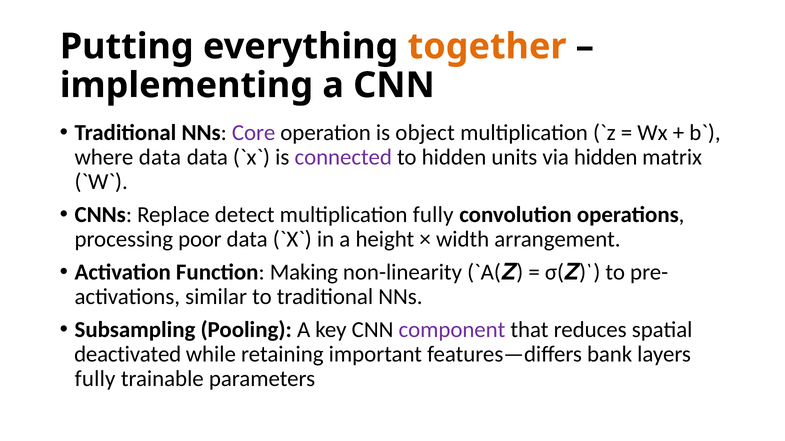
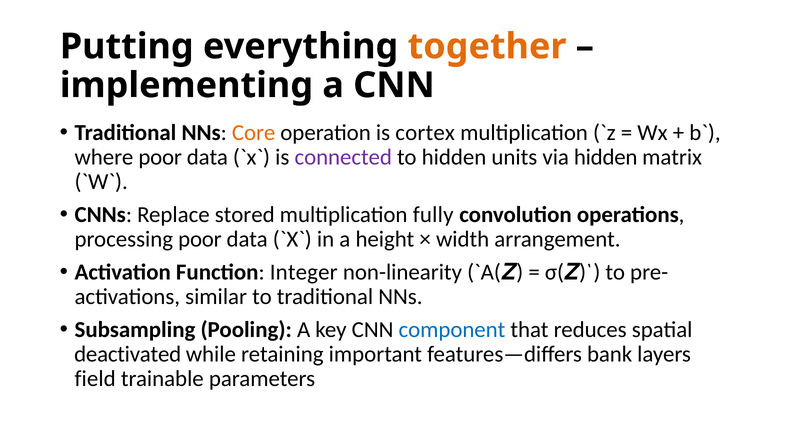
Core colour: purple -> orange
object: object -> cortex
where data: data -> poor
detect: detect -> stored
Making: Making -> Integer
component colour: purple -> blue
fully at (95, 379): fully -> field
